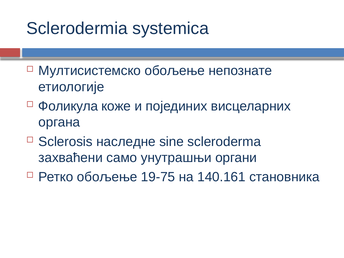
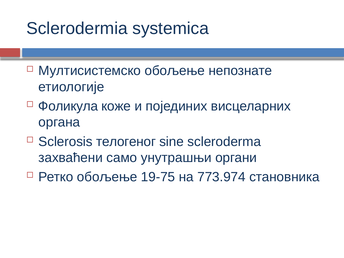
наследне: наследне -> телогеног
140.161: 140.161 -> 773.974
